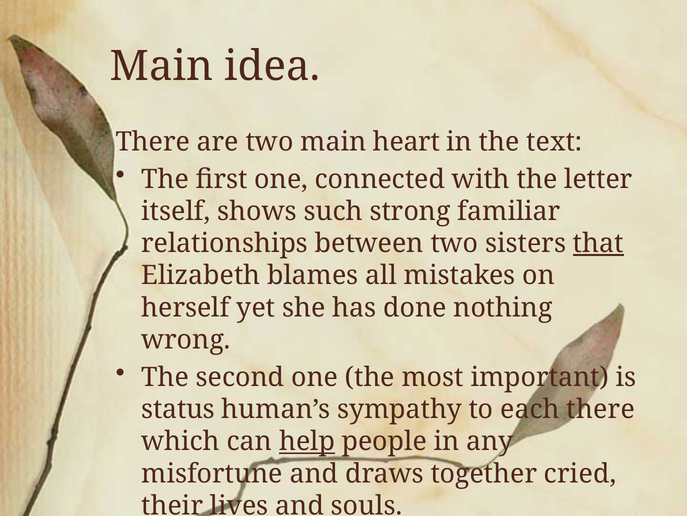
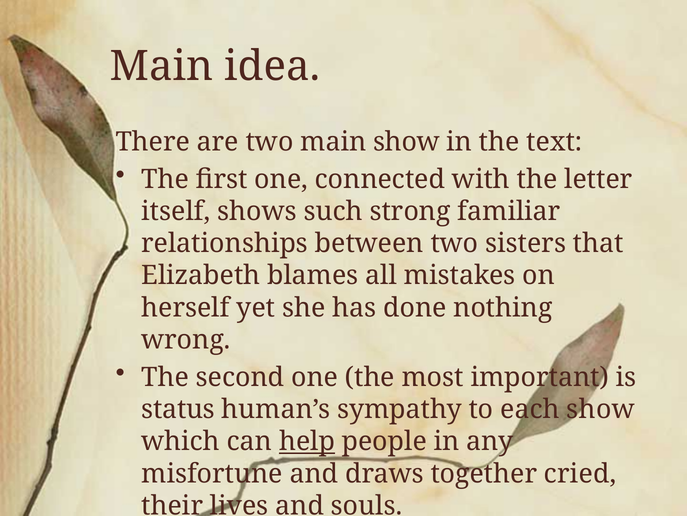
main heart: heart -> show
that underline: present -> none
each there: there -> show
